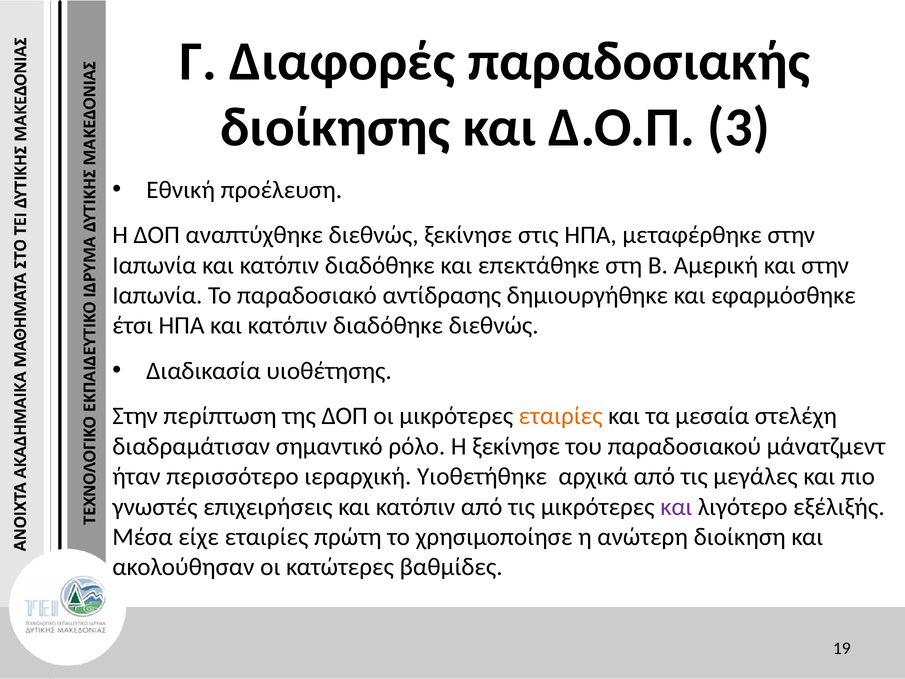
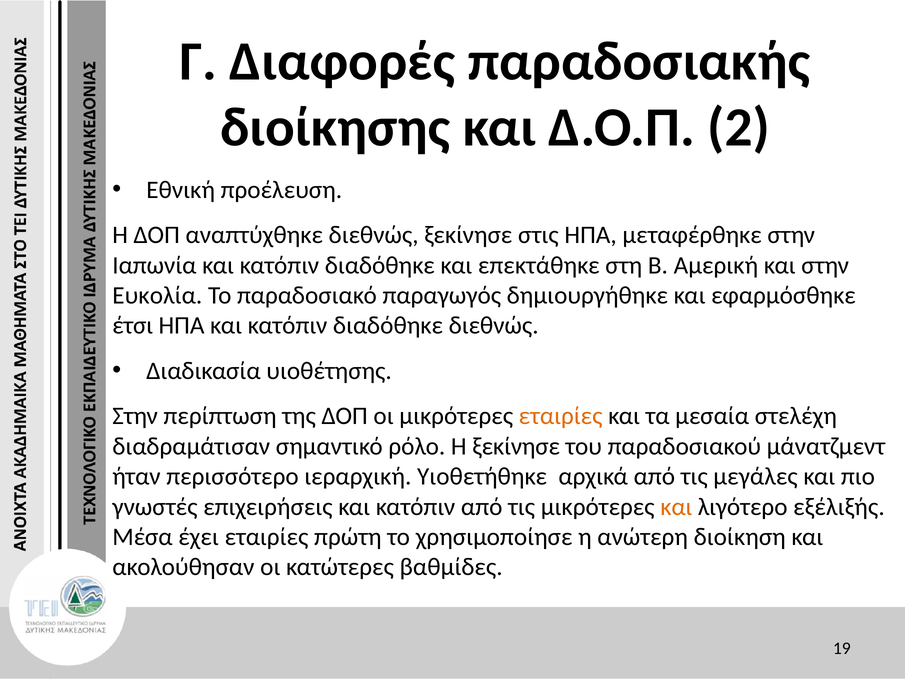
3: 3 -> 2
Ιαπωνία at (157, 295): Ιαπωνία -> Ευκολία
αντίδρασης: αντίδρασης -> παραγωγός
και at (676, 507) colour: purple -> orange
είχε: είχε -> έχει
